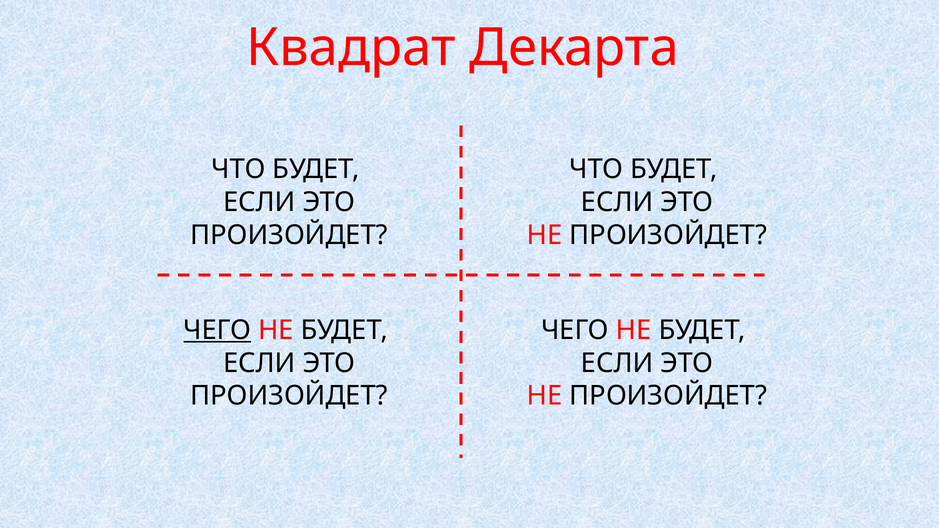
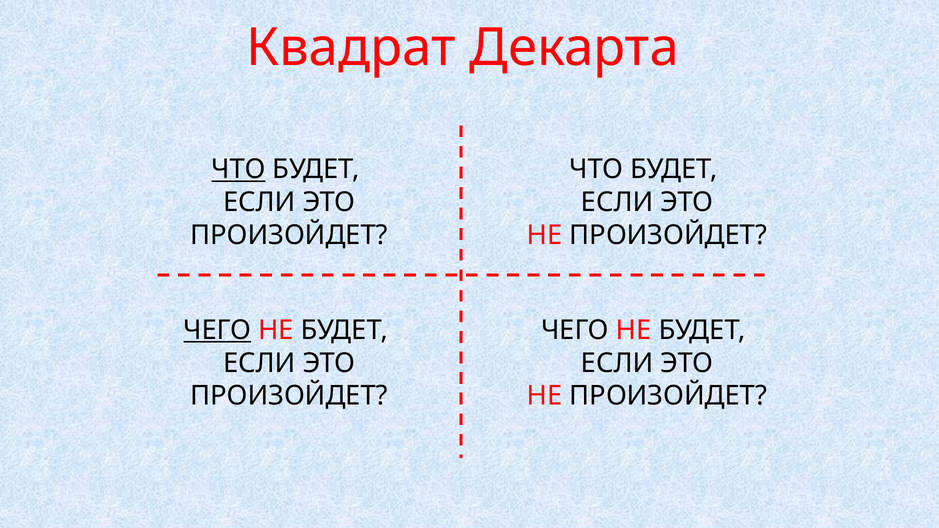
ЧТО at (239, 169) underline: none -> present
